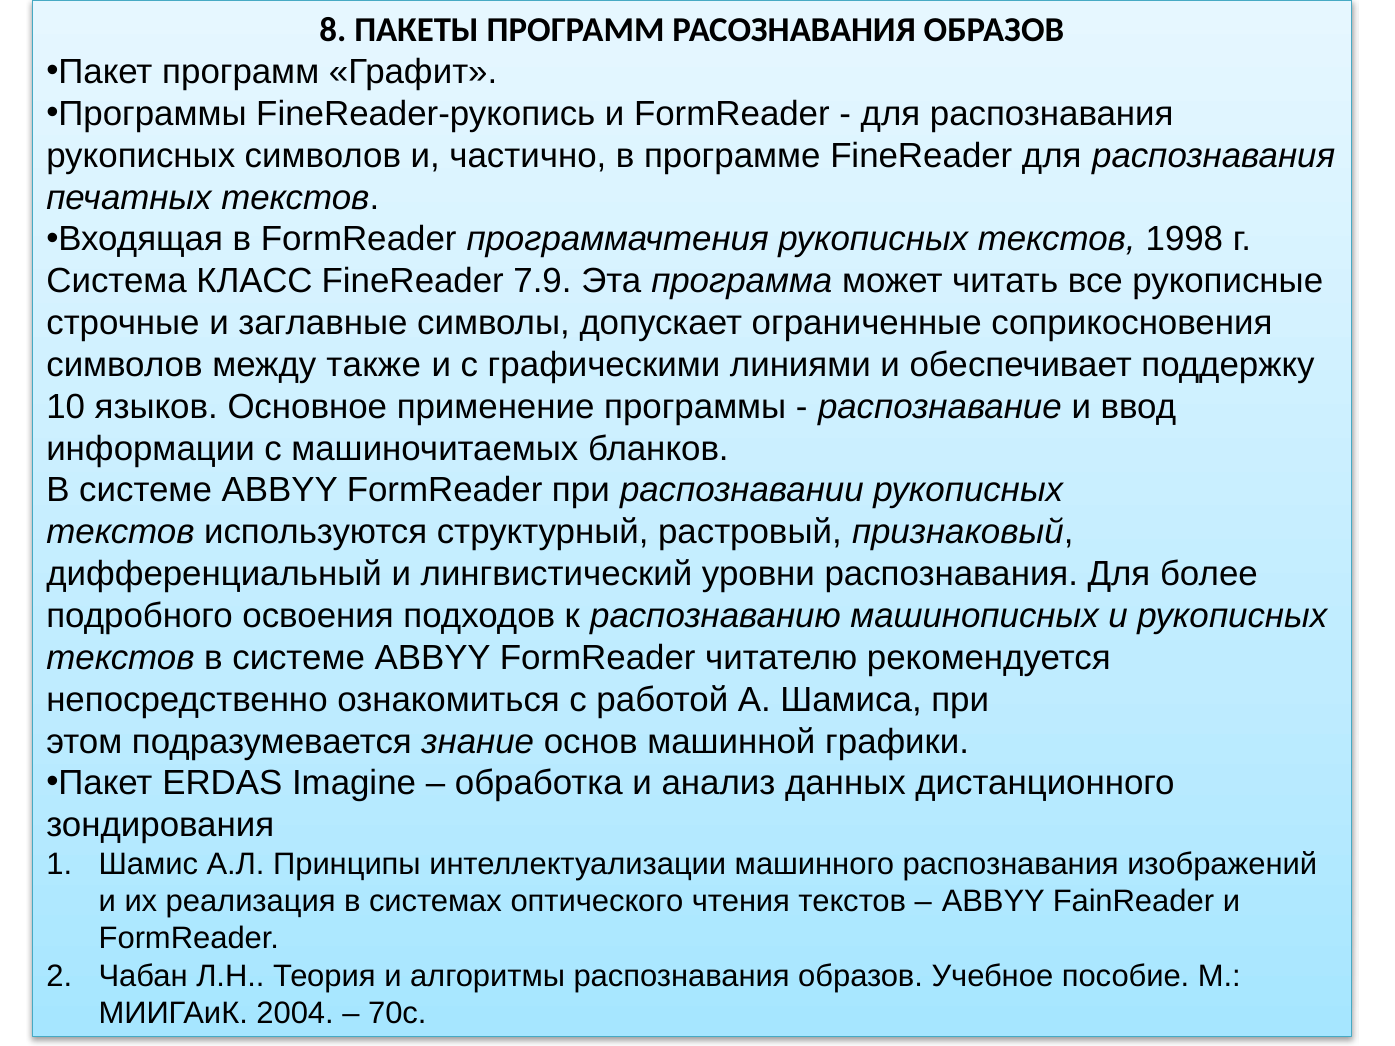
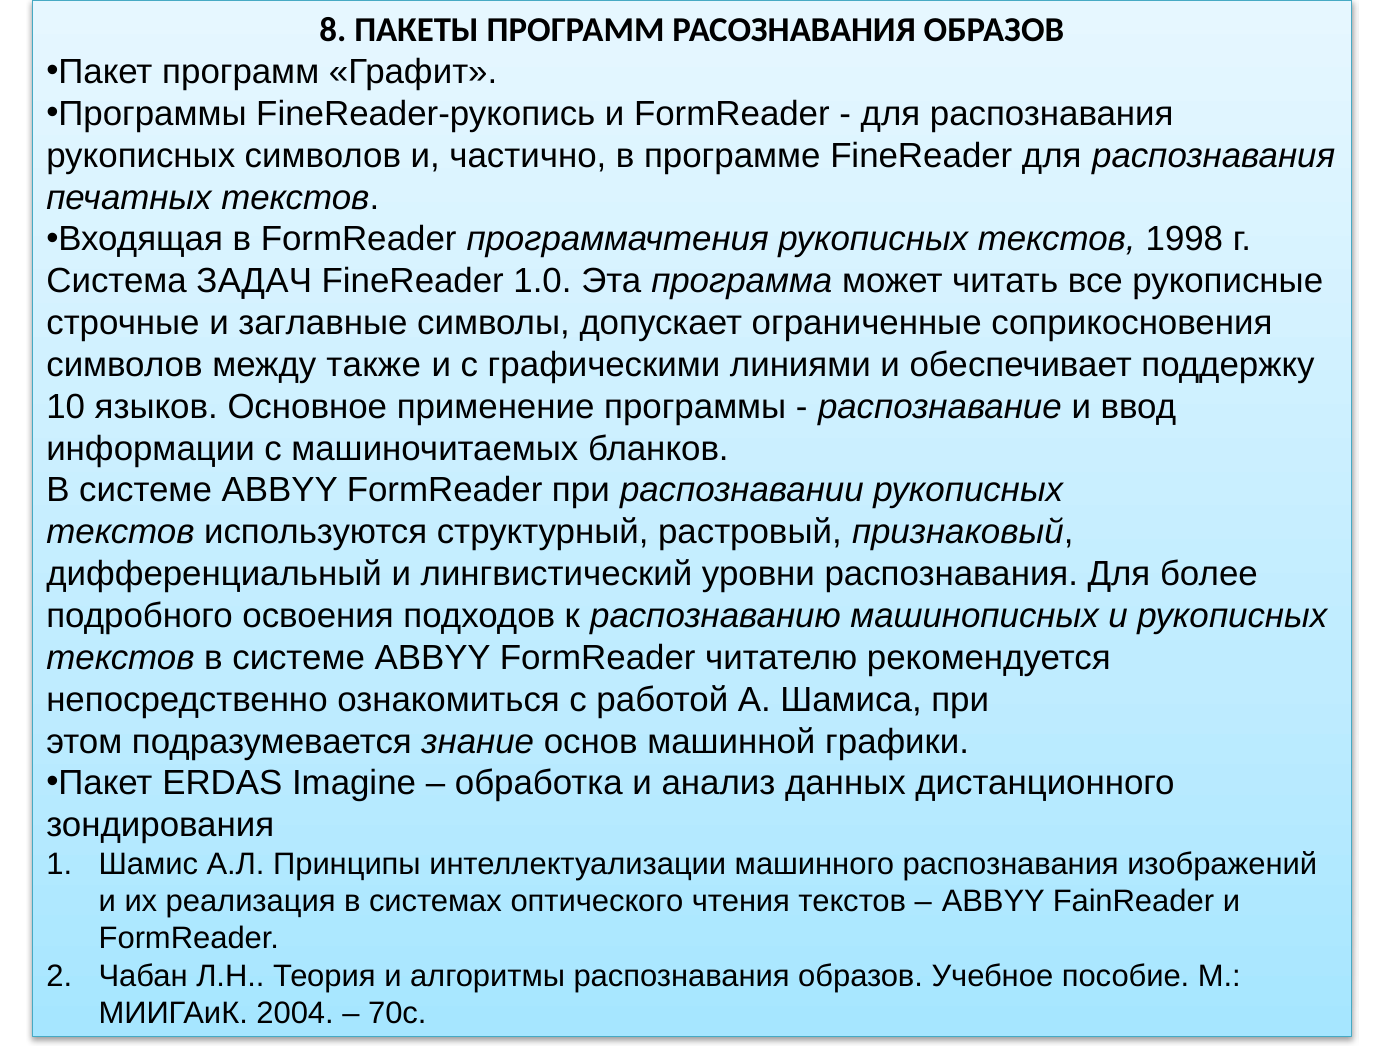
КЛАСС: КЛАСС -> ЗАДАЧ
7.9: 7.9 -> 1.0
